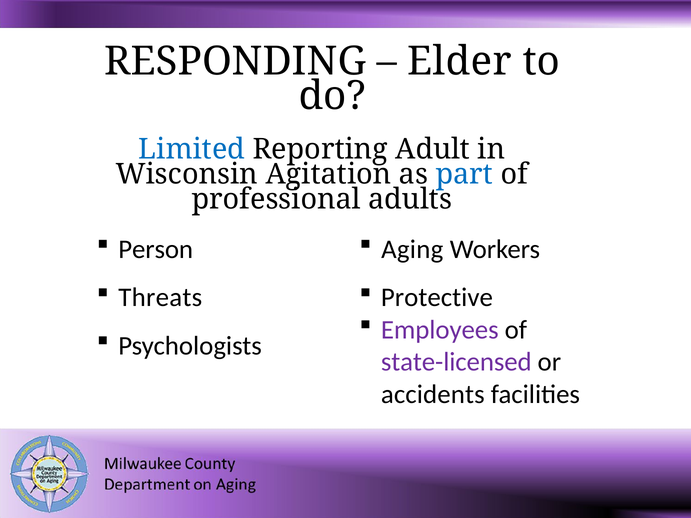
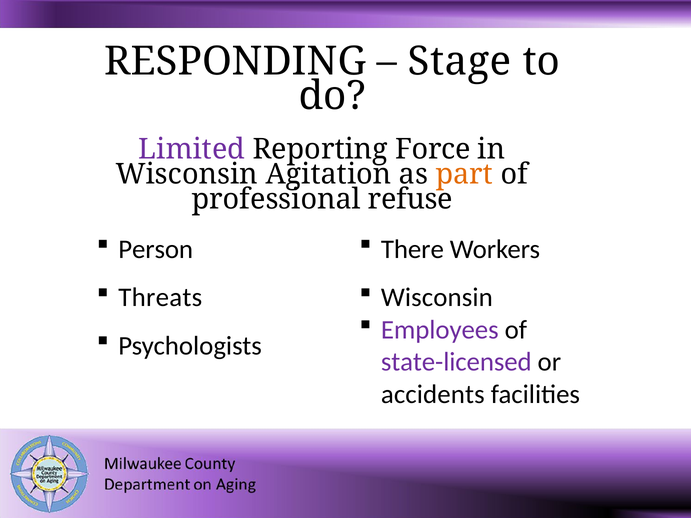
Elder: Elder -> Stage
Limited colour: blue -> purple
Adult: Adult -> Force
part colour: blue -> orange
adults: adults -> refuse
Aging: Aging -> There
Protective at (437, 298): Protective -> Wisconsin
